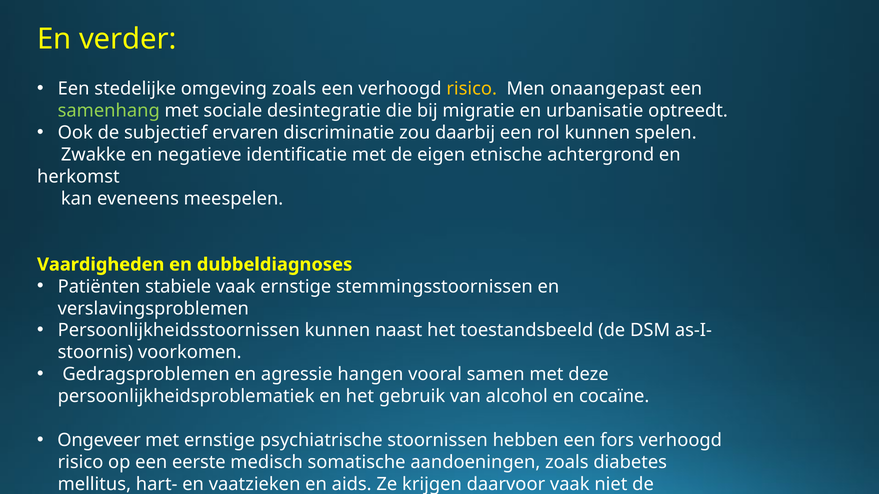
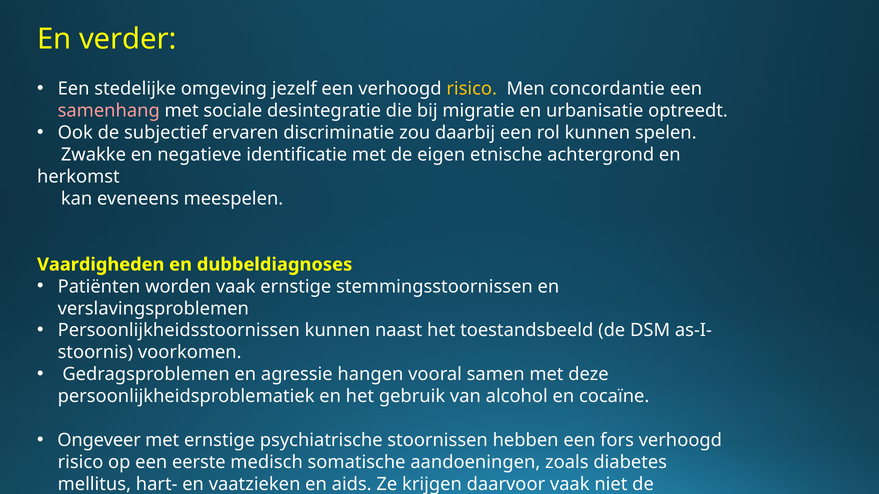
omgeving zoals: zoals -> jezelf
onaangepast: onaangepast -> concordantie
samenhang colour: light green -> pink
stabiele: stabiele -> worden
